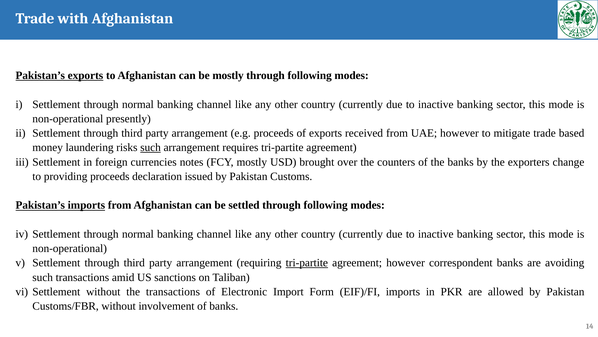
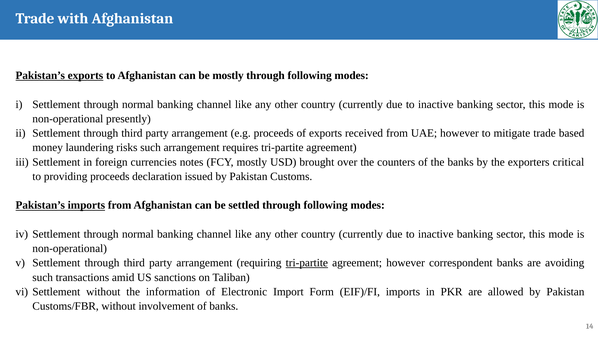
such at (151, 147) underline: present -> none
change: change -> critical
the transactions: transactions -> information
